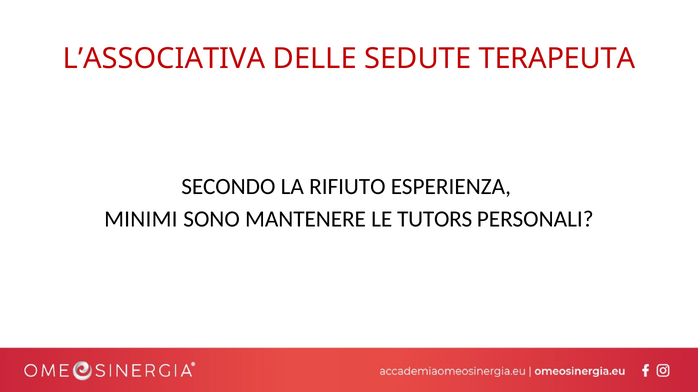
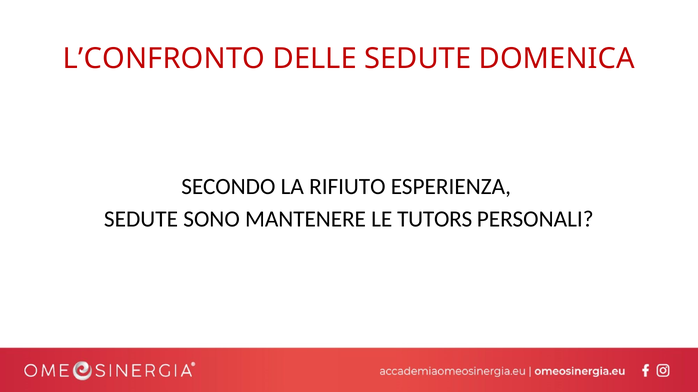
L’ASSOCIATIVA: L’ASSOCIATIVA -> L’CONFRONTO
TERAPEUTA: TERAPEUTA -> DOMENICA
MINIMI at (141, 219): MINIMI -> SEDUTE
